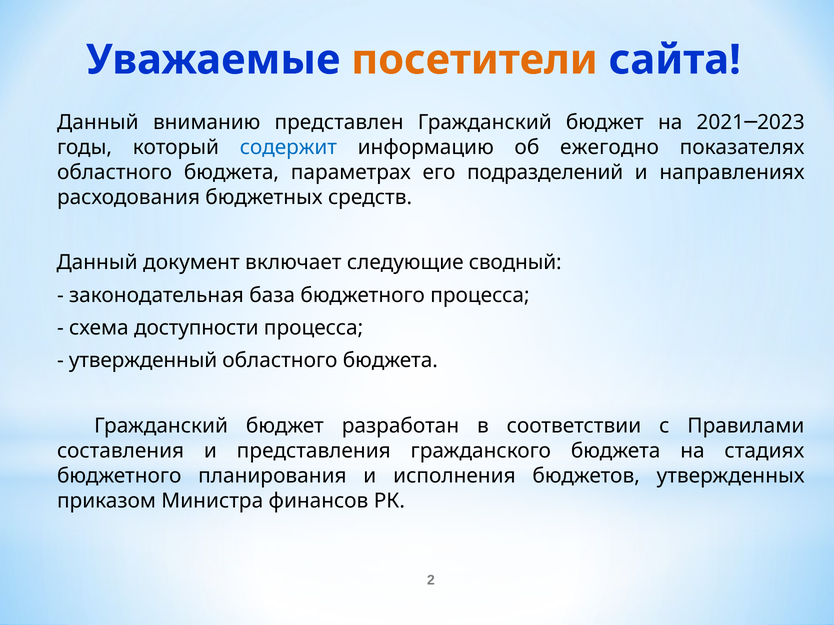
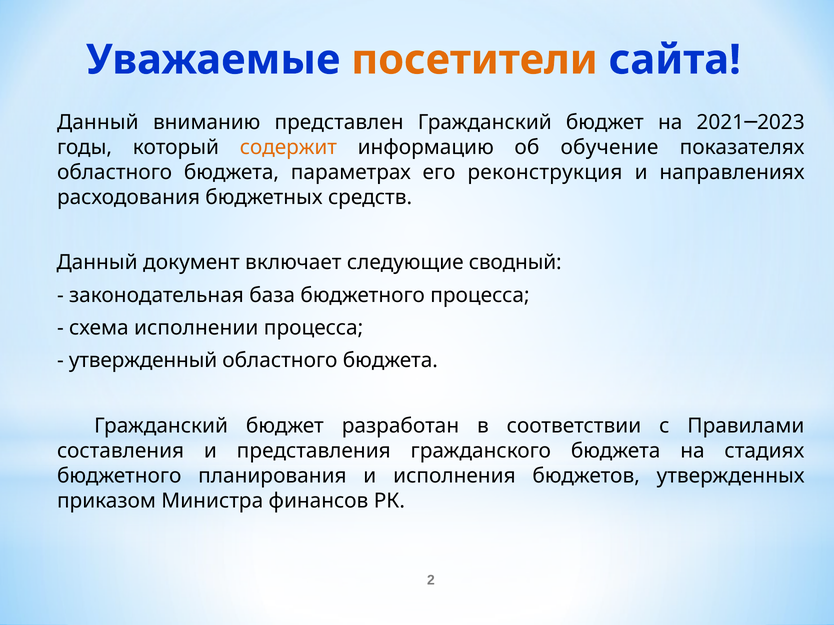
содержит colour: blue -> orange
ежегодно: ежегодно -> обучение
подразделений: подразделений -> реконструкция
доступности: доступности -> исполнении
